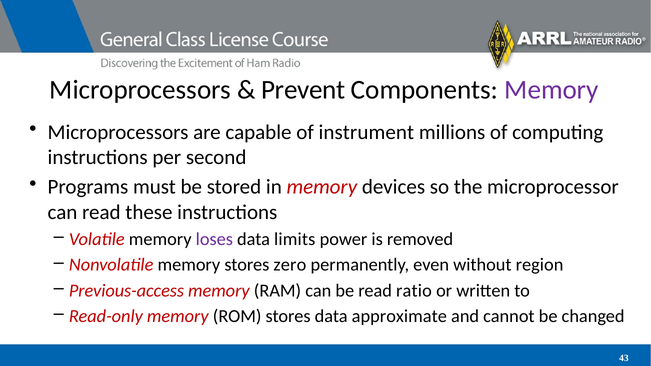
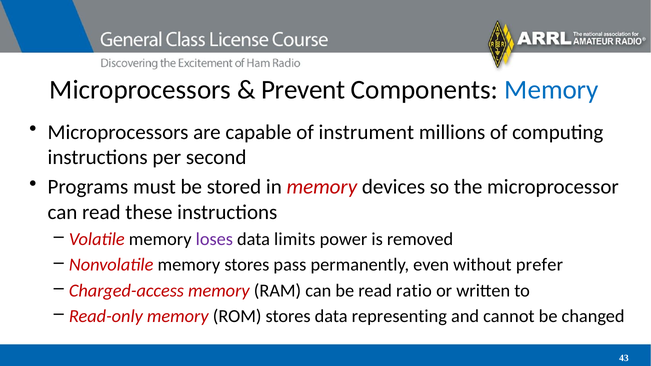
Memory at (552, 90) colour: purple -> blue
zero: zero -> pass
region: region -> prefer
Previous-access: Previous-access -> Charged-access
approximate: approximate -> representing
